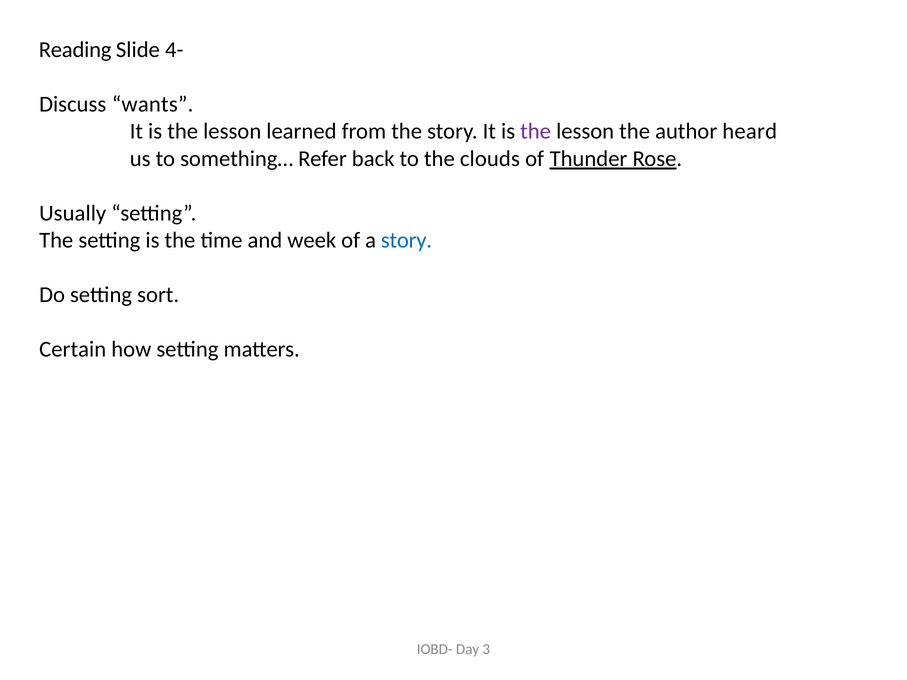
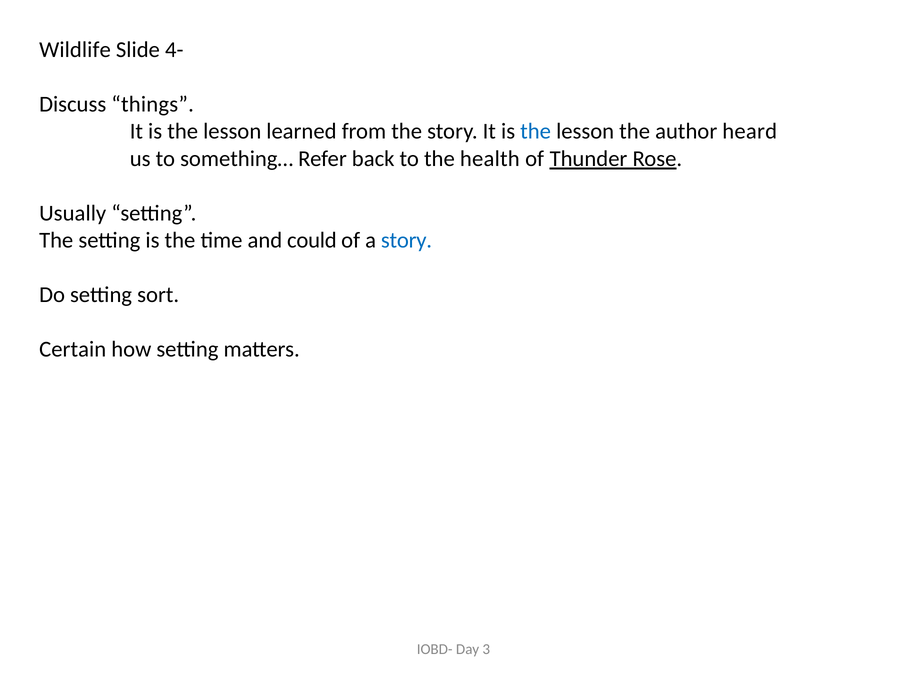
Reading: Reading -> Wildlife
wants: wants -> things
the at (536, 131) colour: purple -> blue
clouds: clouds -> health
week: week -> could
